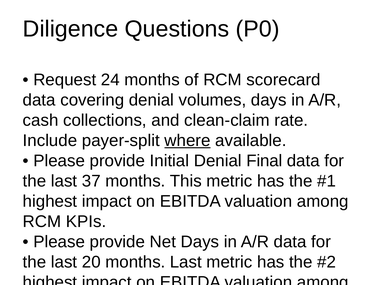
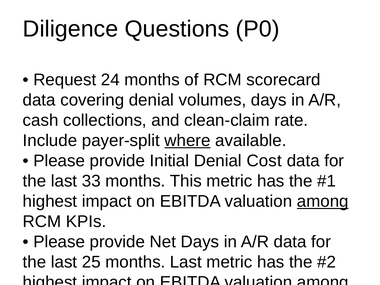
Denial Final: Final -> Cost
37: 37 -> 33
among at (323, 201) underline: none -> present
20: 20 -> 25
